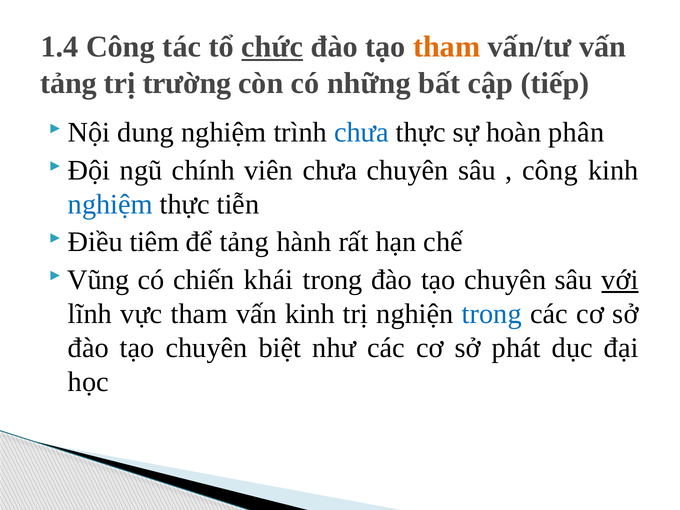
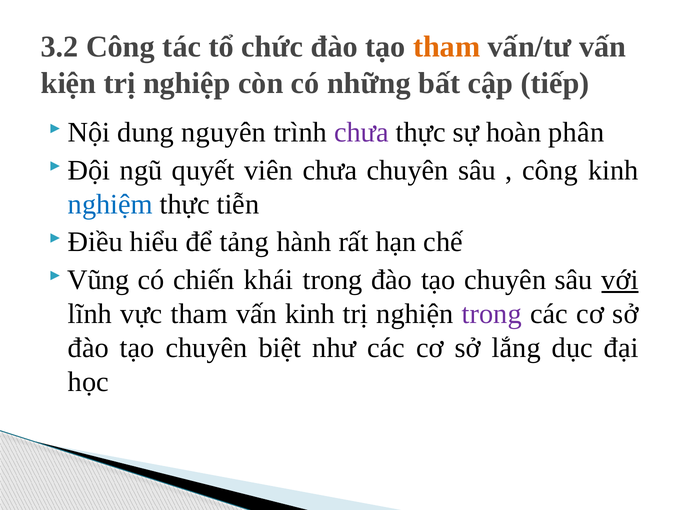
1.4: 1.4 -> 3.2
chức underline: present -> none
tảng at (69, 83): tảng -> kiện
trường: trường -> nghiệp
dung nghiệm: nghiệm -> nguyên
chưa at (361, 132) colour: blue -> purple
chính: chính -> quyết
tiêm: tiêm -> hiểu
trong at (492, 314) colour: blue -> purple
phát: phát -> lắng
